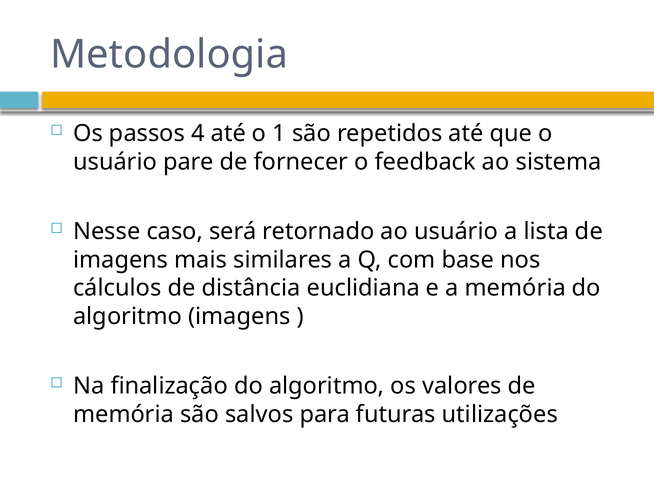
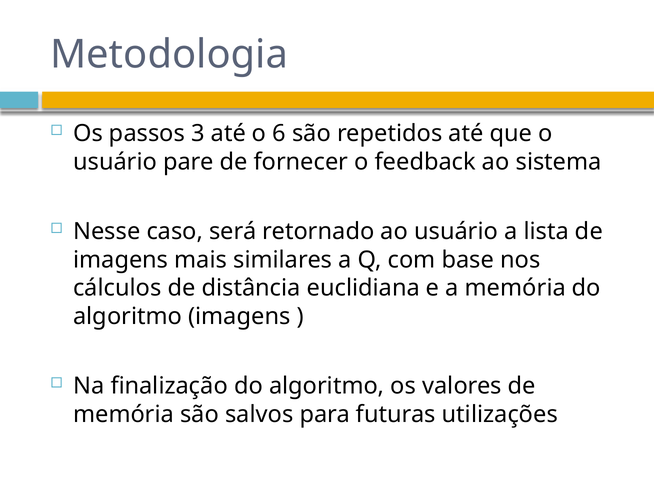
4: 4 -> 3
1: 1 -> 6
